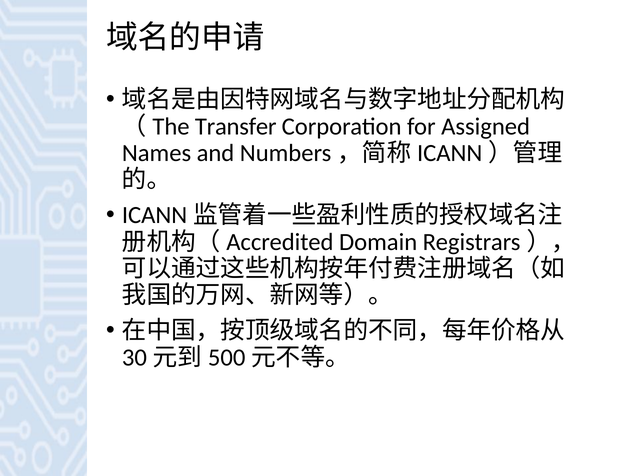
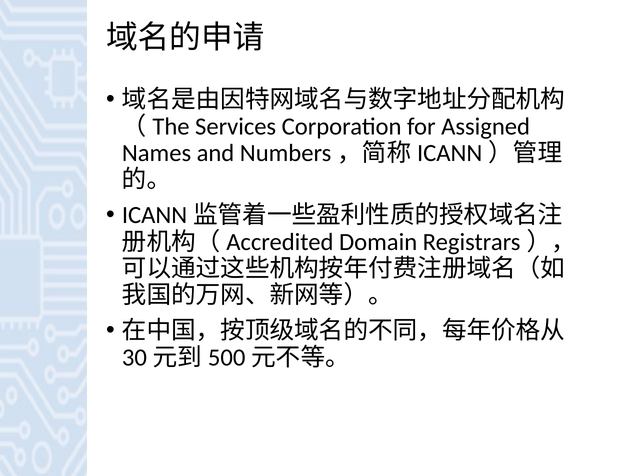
Transfer: Transfer -> Services
